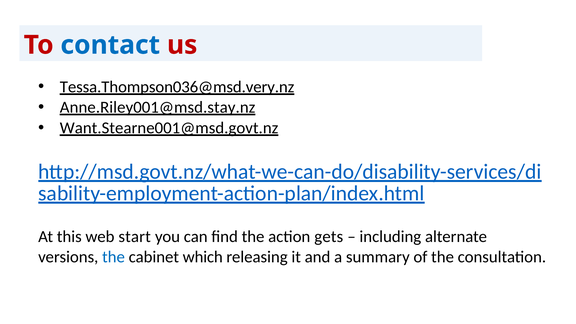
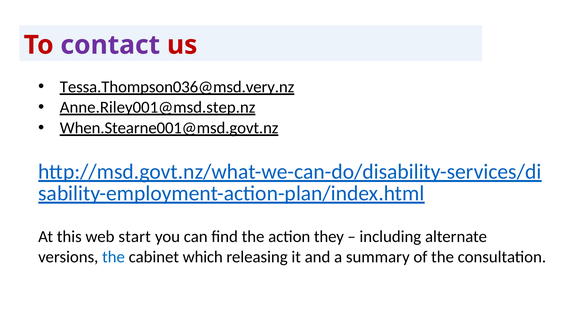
contact colour: blue -> purple
Anne.Riley001@msd.stay.nz: Anne.Riley001@msd.stay.nz -> Anne.Riley001@msd.step.nz
Want.Stearne001@msd.govt.nz: Want.Stearne001@msd.govt.nz -> When.Stearne001@msd.govt.nz
gets: gets -> they
